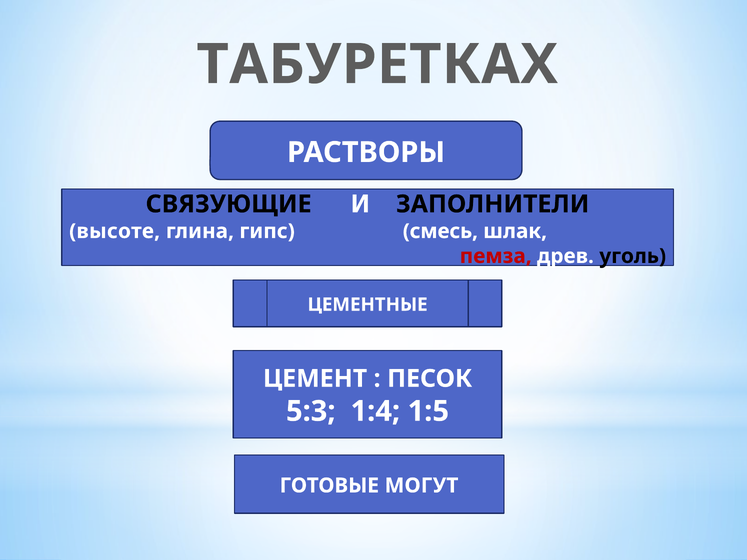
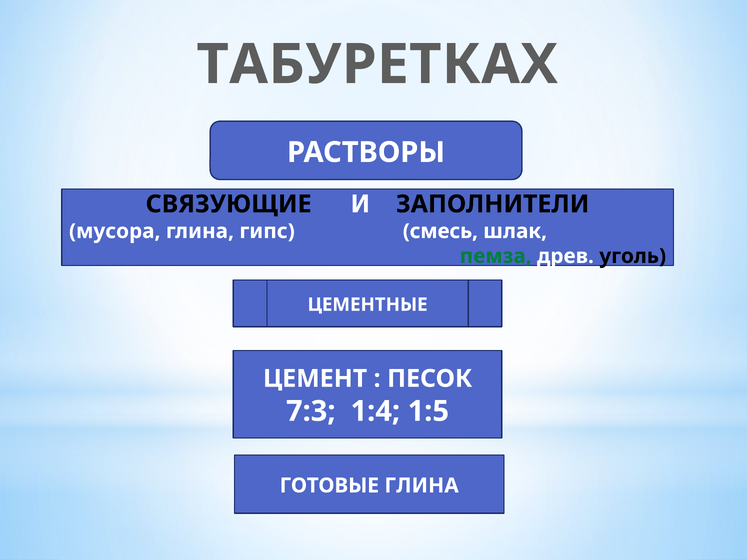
высоте: высоте -> мусора
пемза colour: red -> green
5:3: 5:3 -> 7:3
ГОТОВЫЕ МОГУТ: МОГУТ -> ГЛИНА
